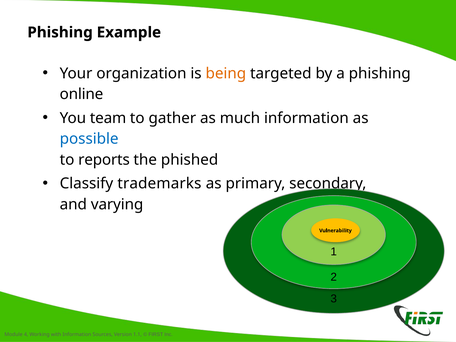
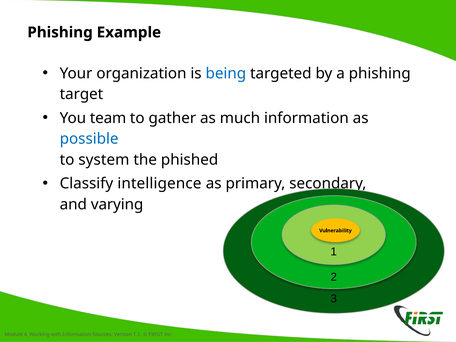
being colour: orange -> blue
online: online -> target
reports: reports -> system
trademarks: trademarks -> intelligence
